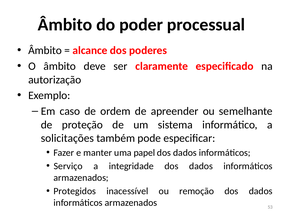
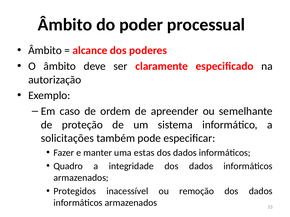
papel: papel -> estas
Serviço: Serviço -> Quadro
